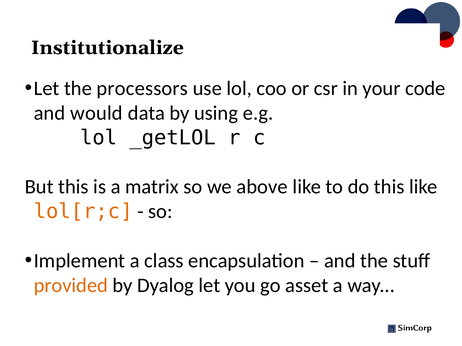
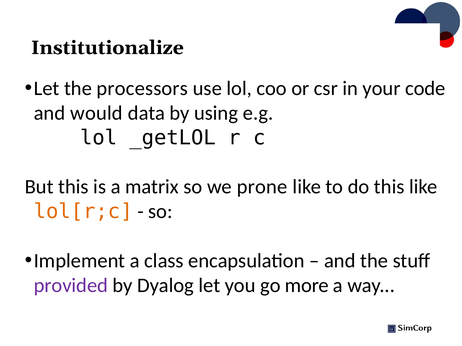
above: above -> prone
provided colour: orange -> purple
asset: asset -> more
